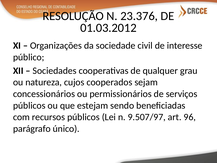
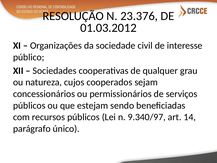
9.507/97: 9.507/97 -> 9.340/97
96: 96 -> 14
